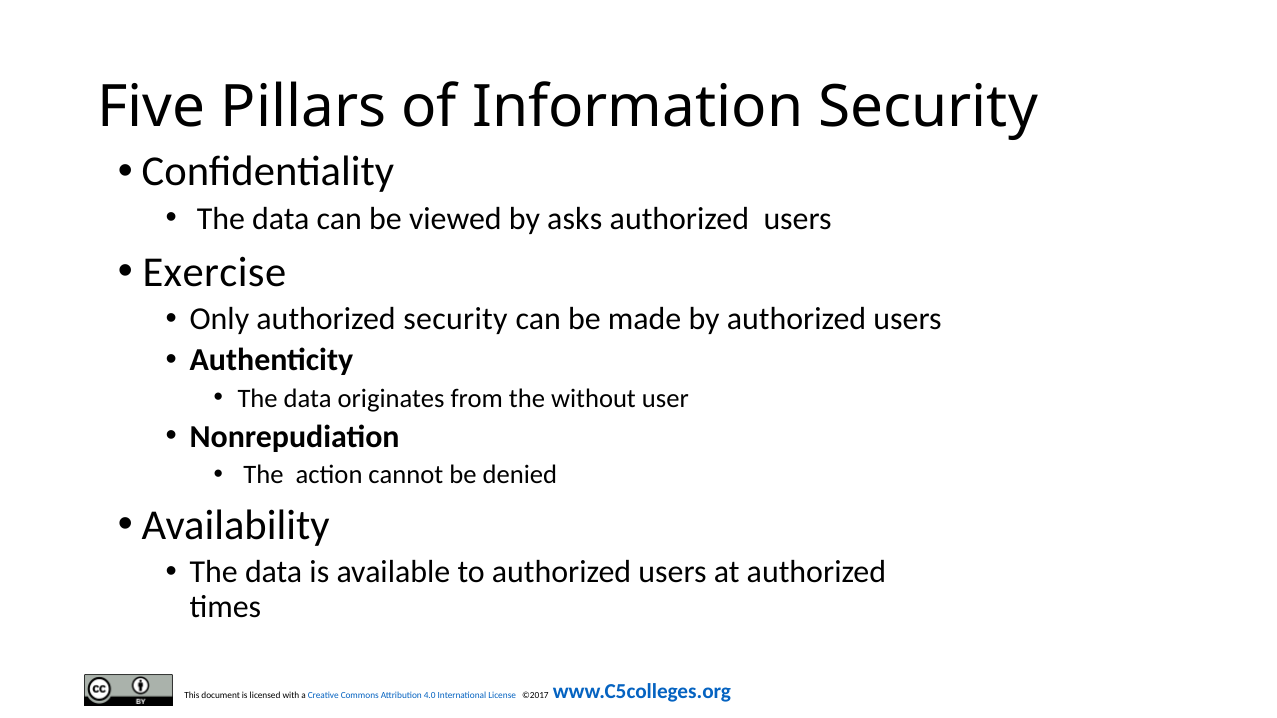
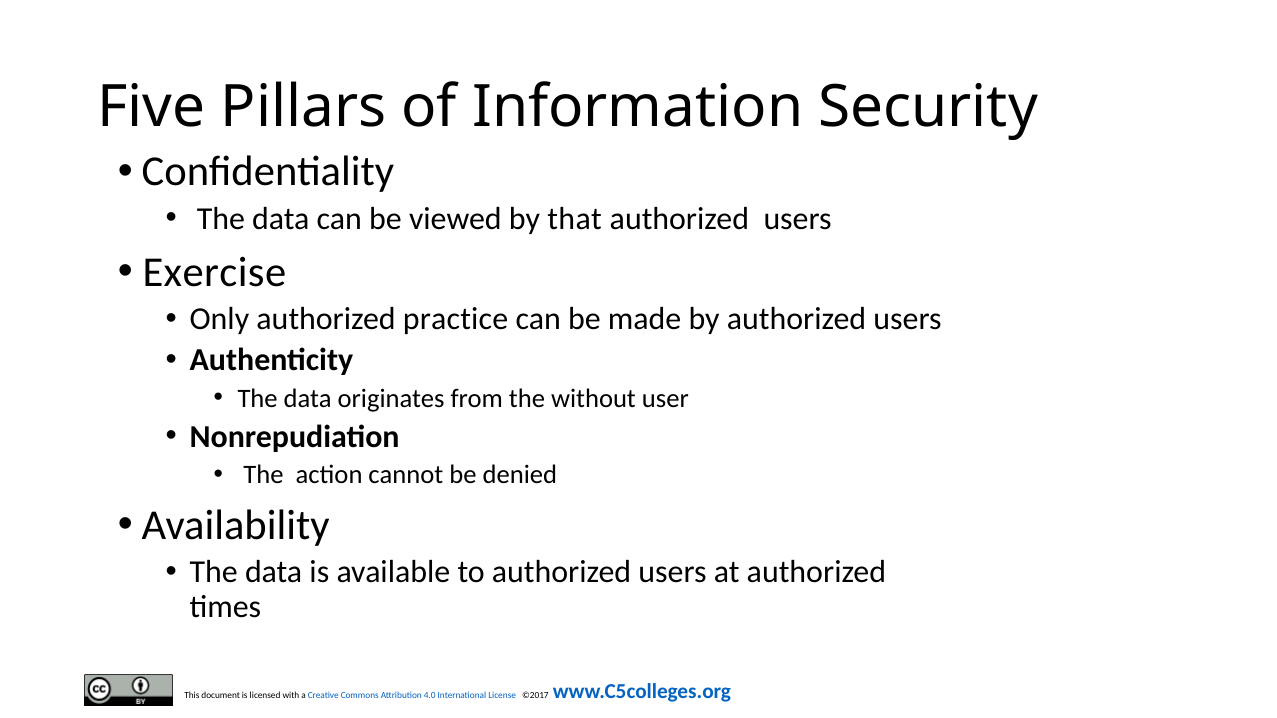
asks: asks -> that
authorized security: security -> practice
